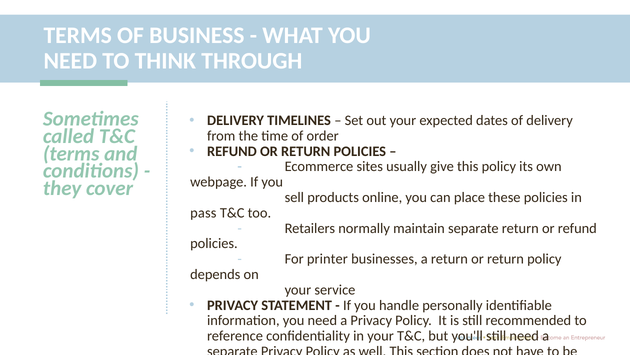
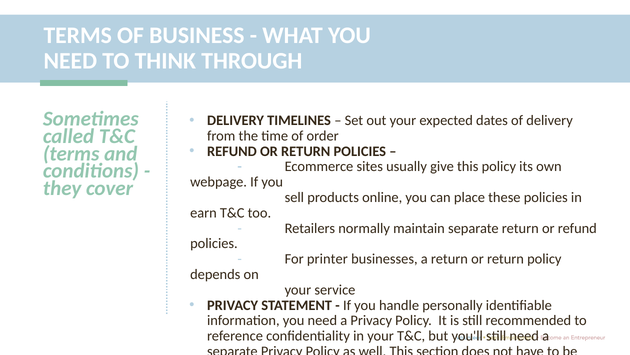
pass: pass -> earn
